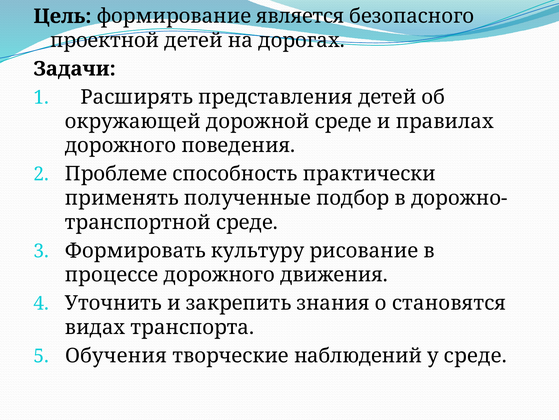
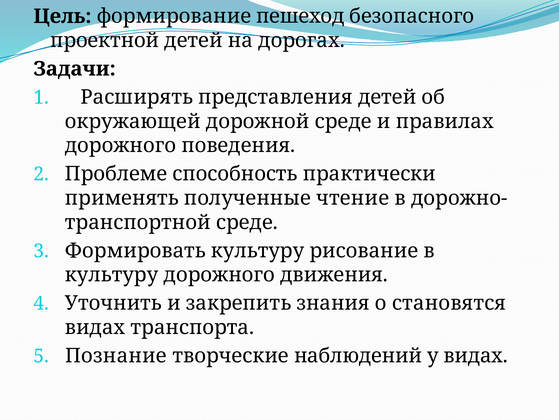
является: является -> пешеход
подбор: подбор -> чтение
процессе at (112, 274): процессе -> культуру
Обучения: Обучения -> Познание
у среде: среде -> видах
